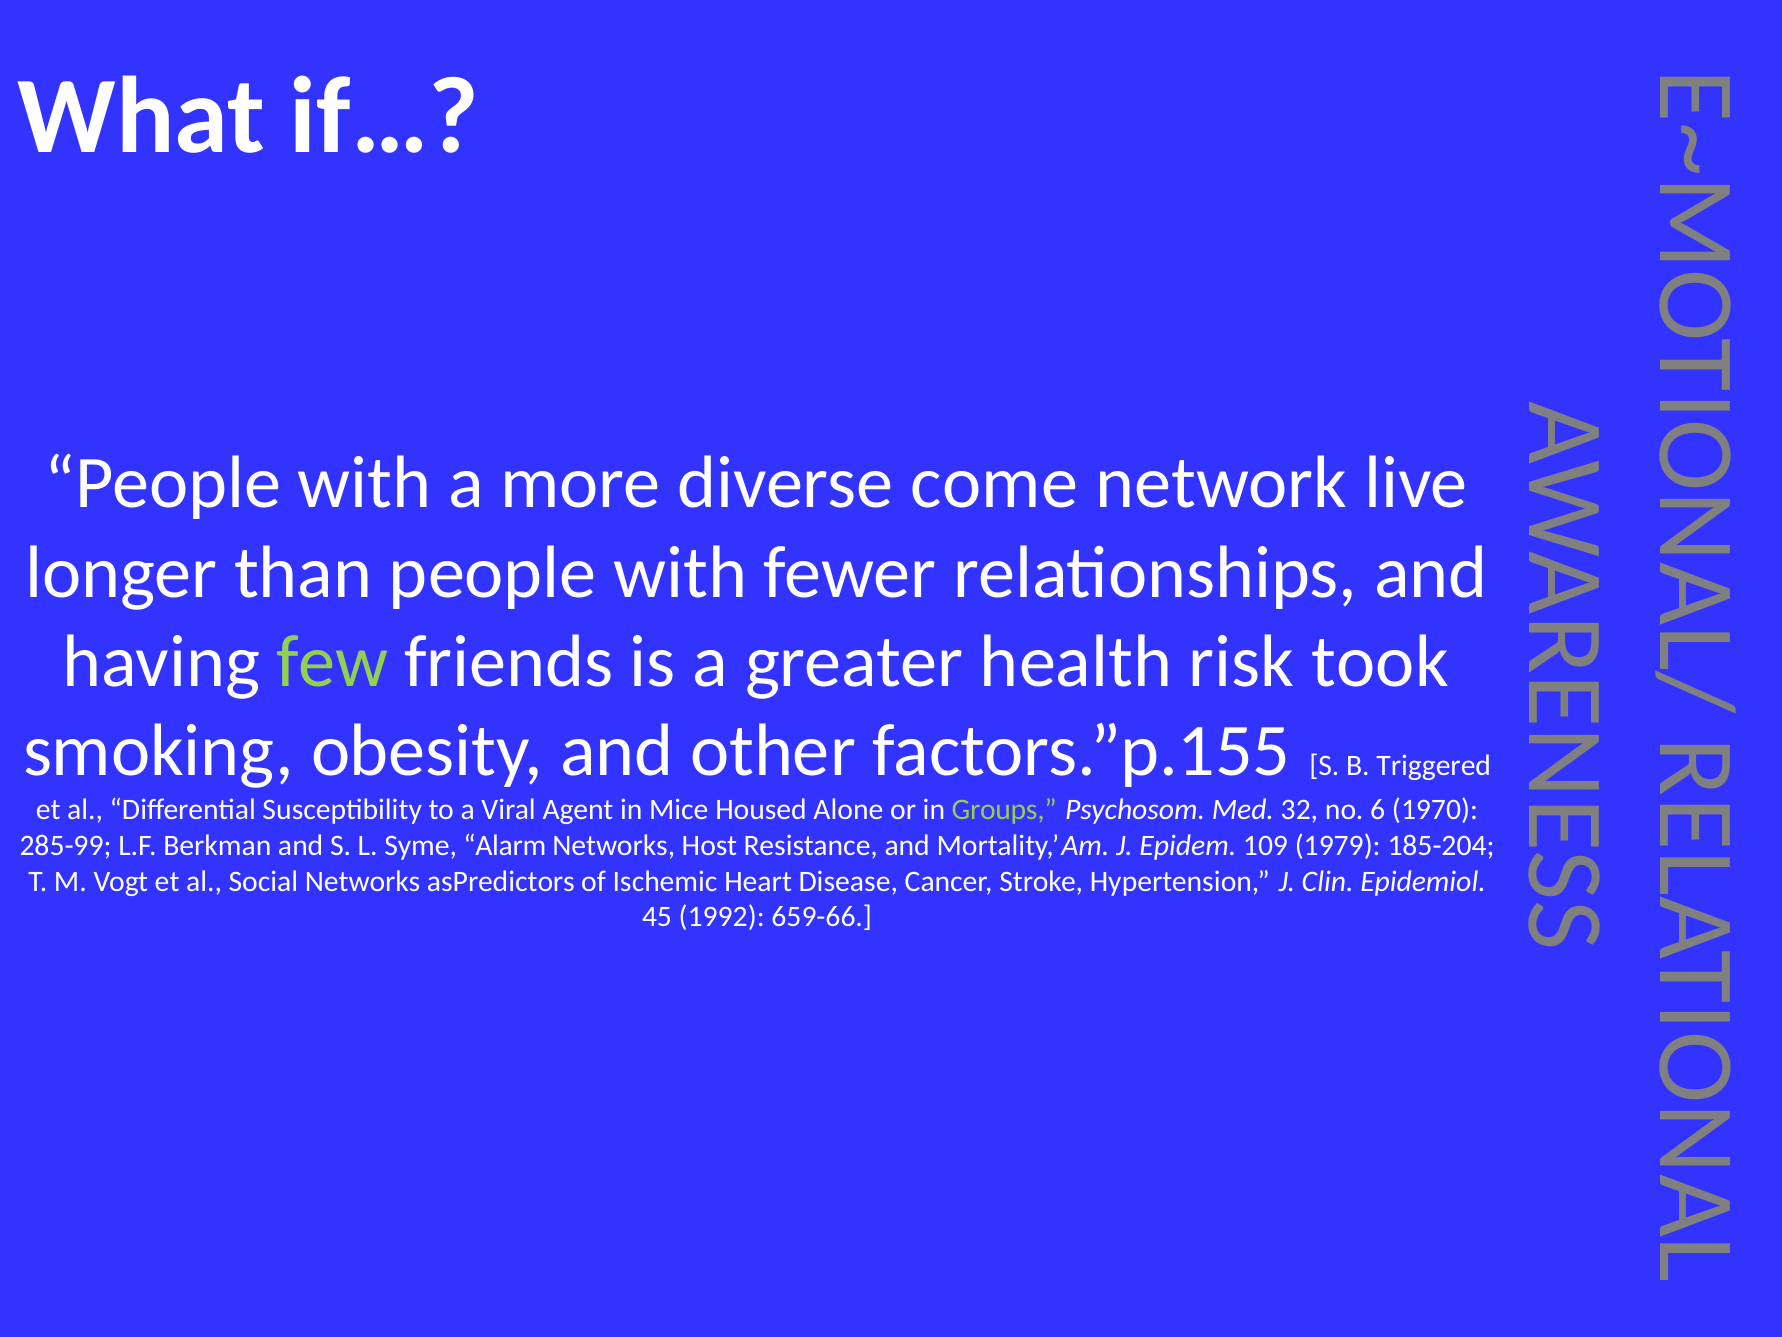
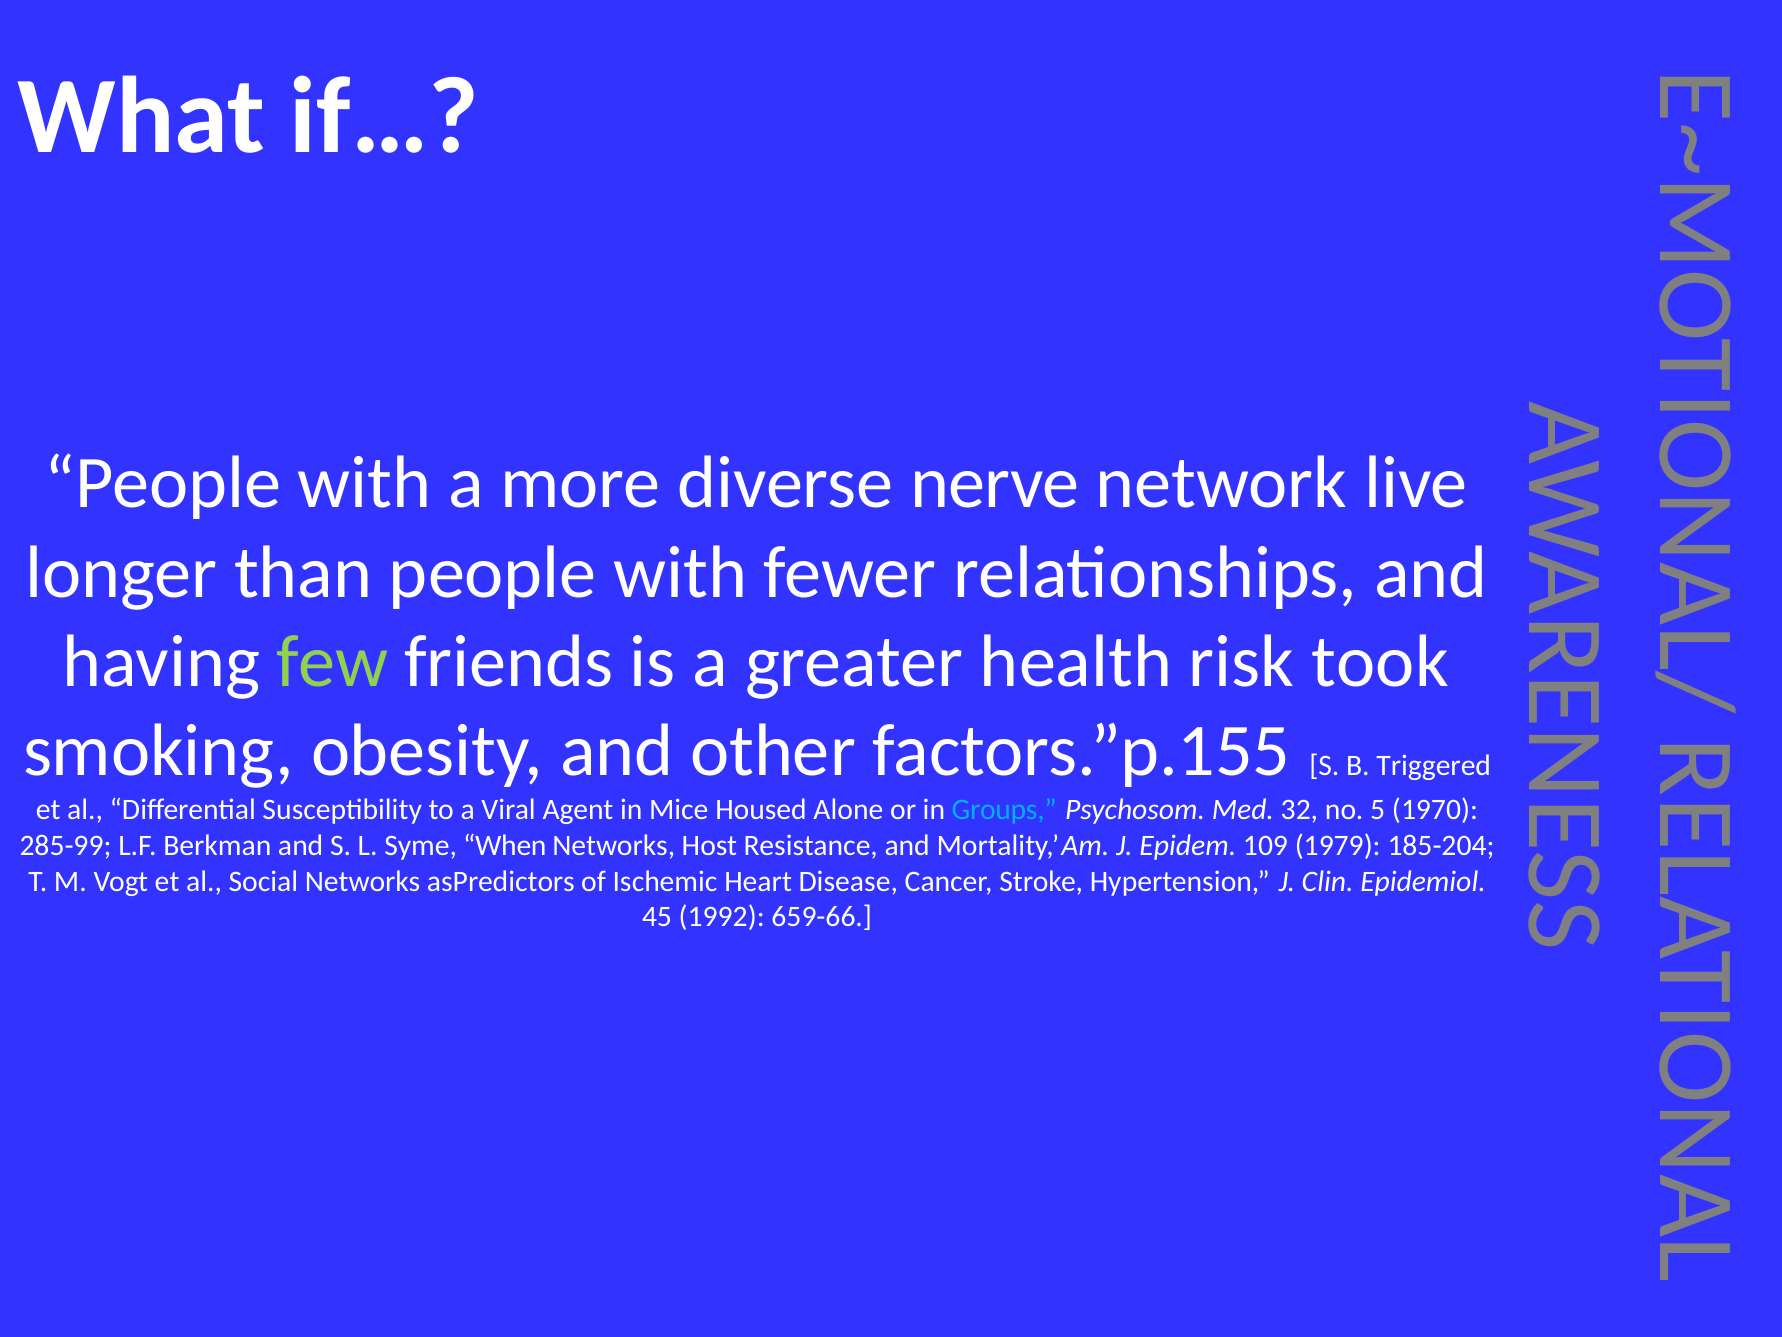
come: come -> nerve
Groups colour: light green -> light blue
6: 6 -> 5
Alarm: Alarm -> When
